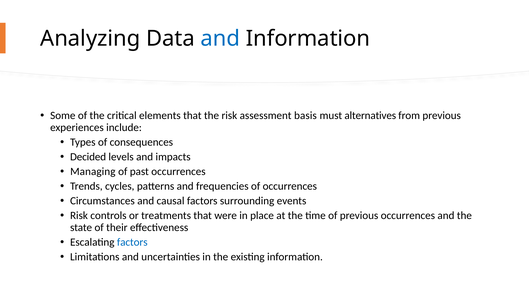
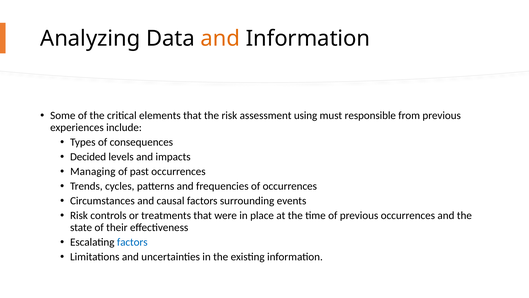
and at (220, 38) colour: blue -> orange
basis: basis -> using
alternatives: alternatives -> responsible
